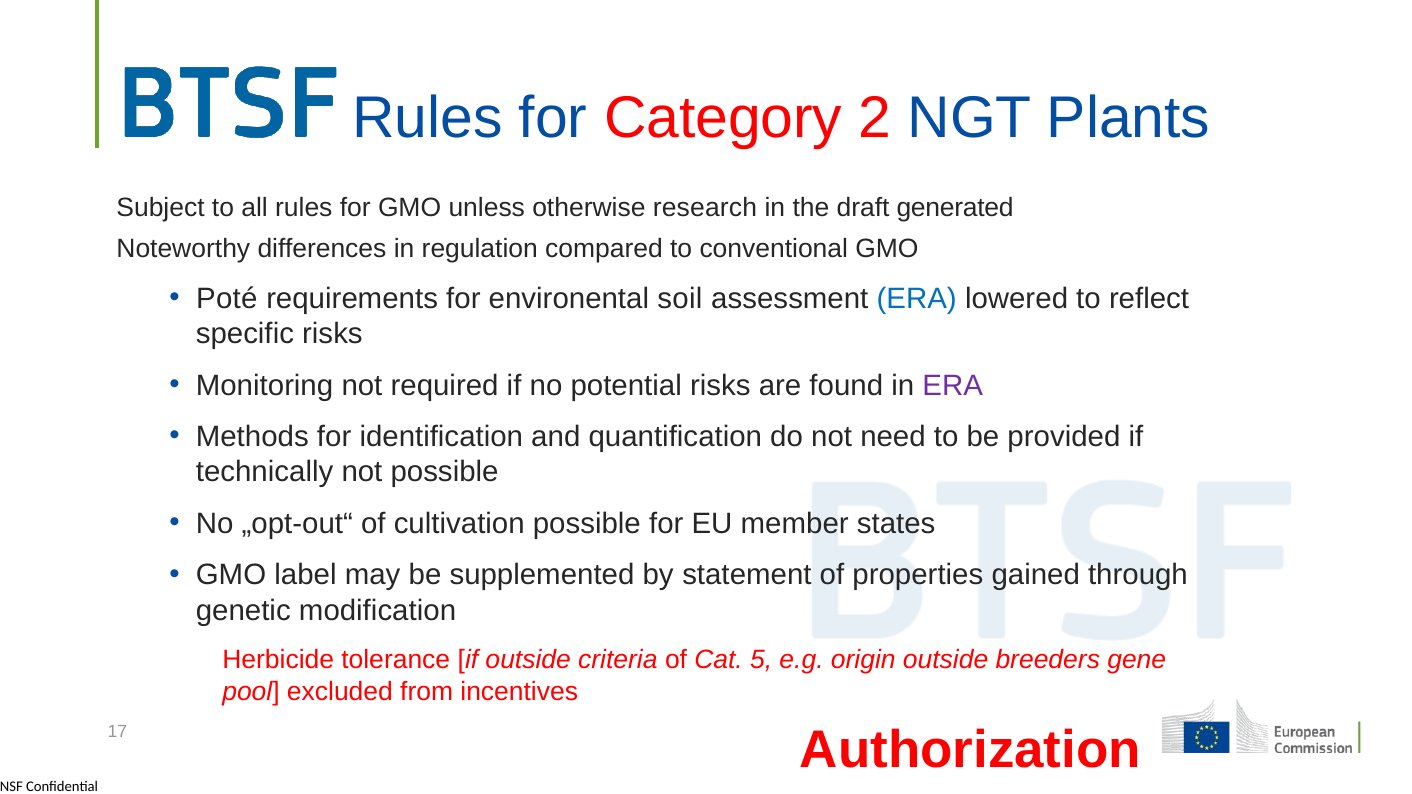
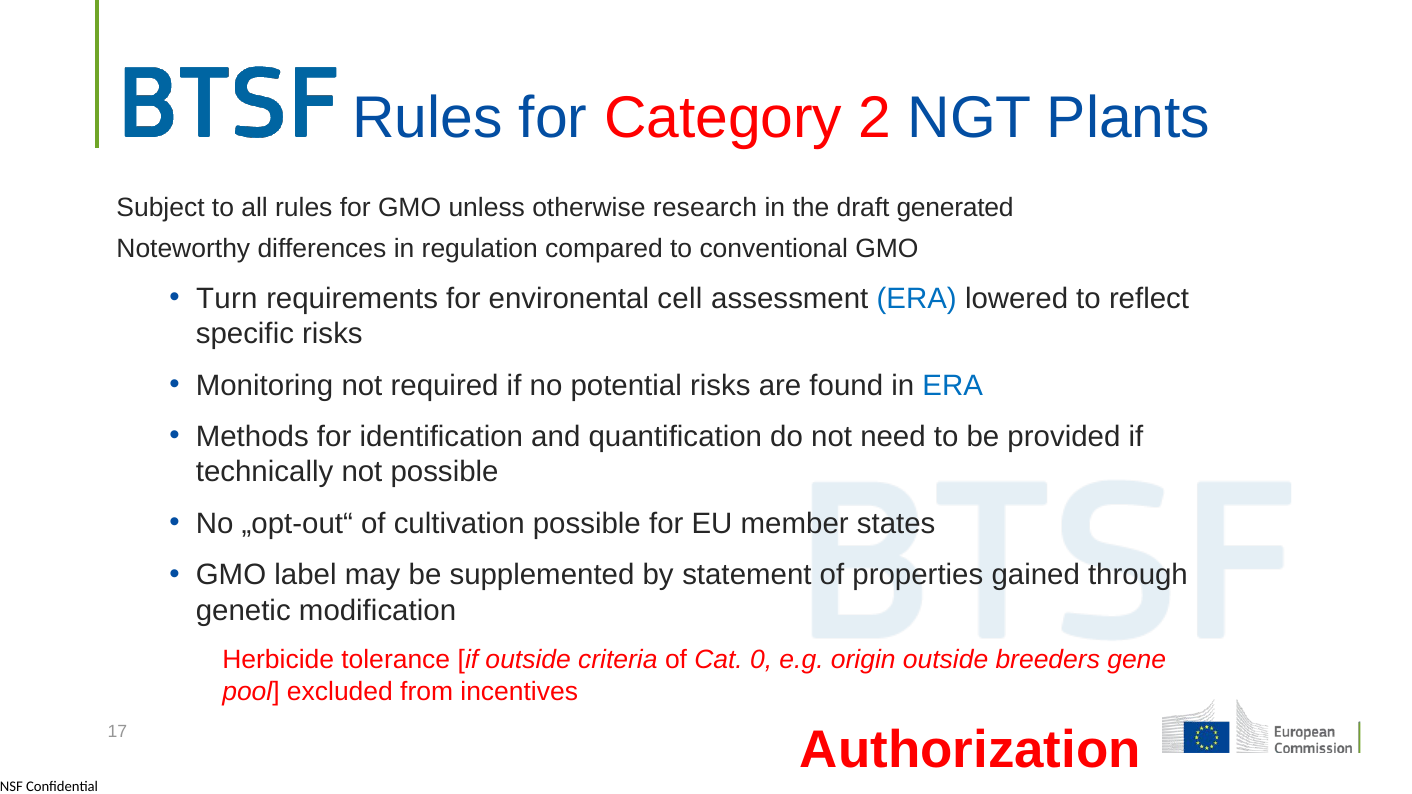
Poté: Poté -> Turn
soil: soil -> cell
ERA at (953, 385) colour: purple -> blue
5: 5 -> 0
